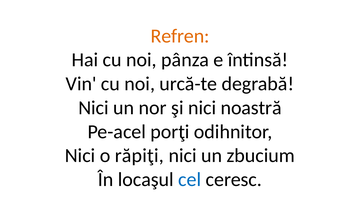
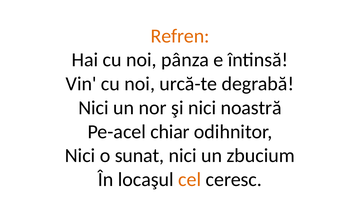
porţi: porţi -> chiar
răpiţi: răpiţi -> sunat
cel colour: blue -> orange
